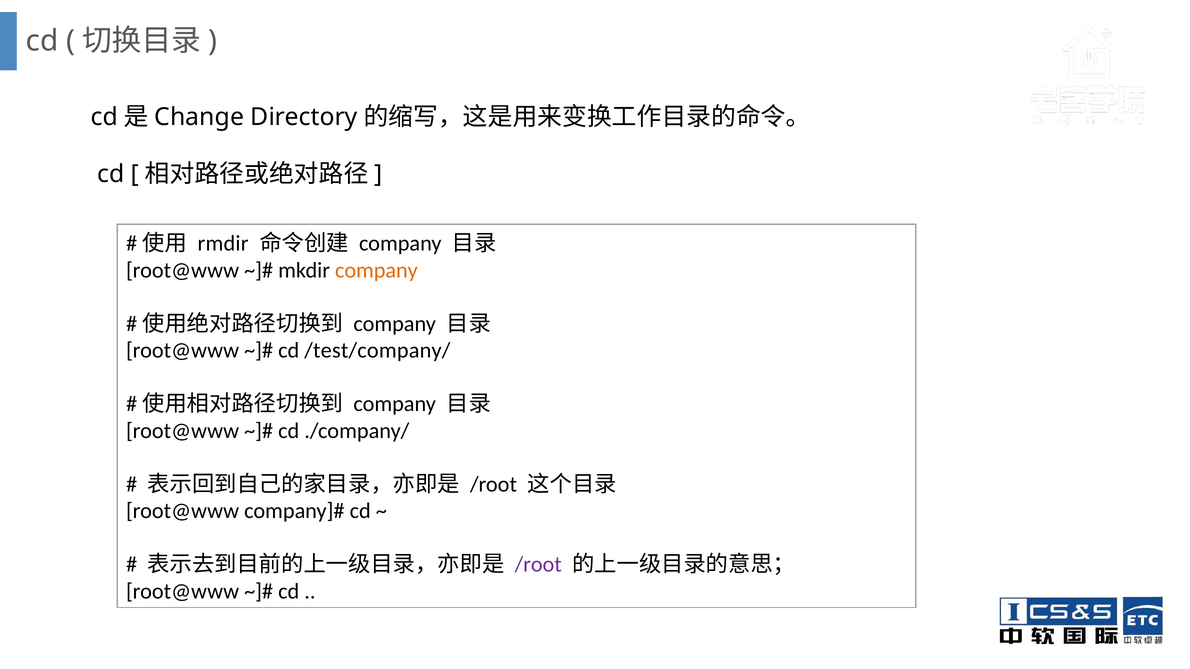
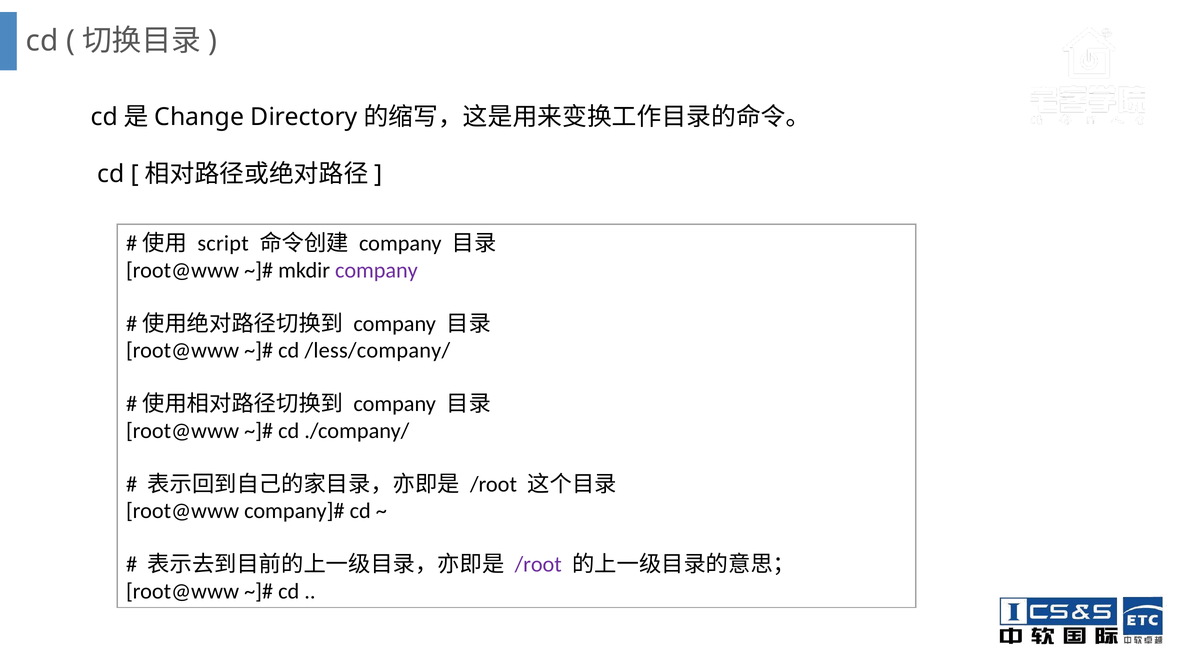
rmdir: rmdir -> script
company at (376, 270) colour: orange -> purple
/test/company/: /test/company/ -> /less/company/
